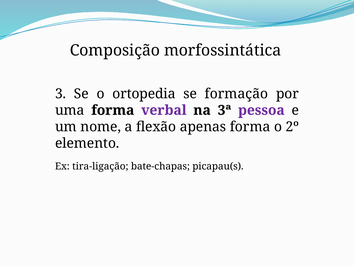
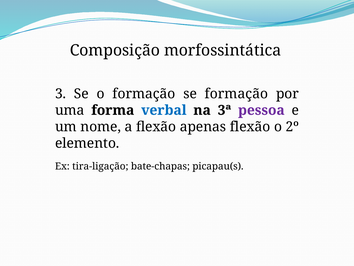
o ortopedia: ortopedia -> formação
verbal colour: purple -> blue
apenas forma: forma -> flexão
